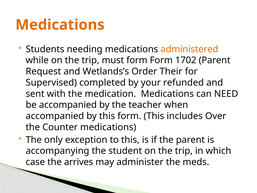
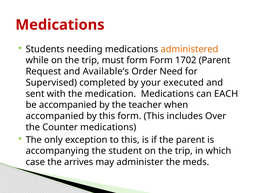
Medications at (60, 25) colour: orange -> red
Wetlands’s: Wetlands’s -> Available’s
Their: Their -> Need
refunded: refunded -> executed
NEED: NEED -> EACH
